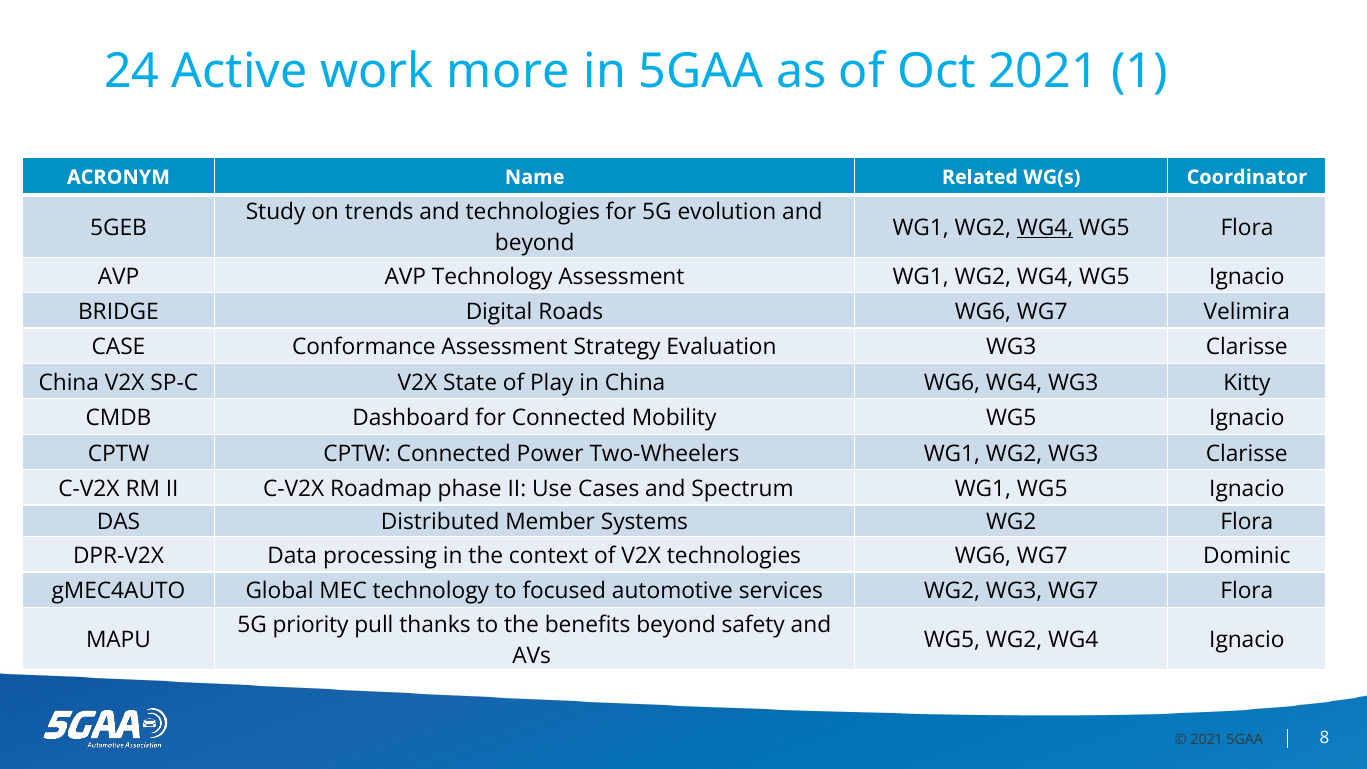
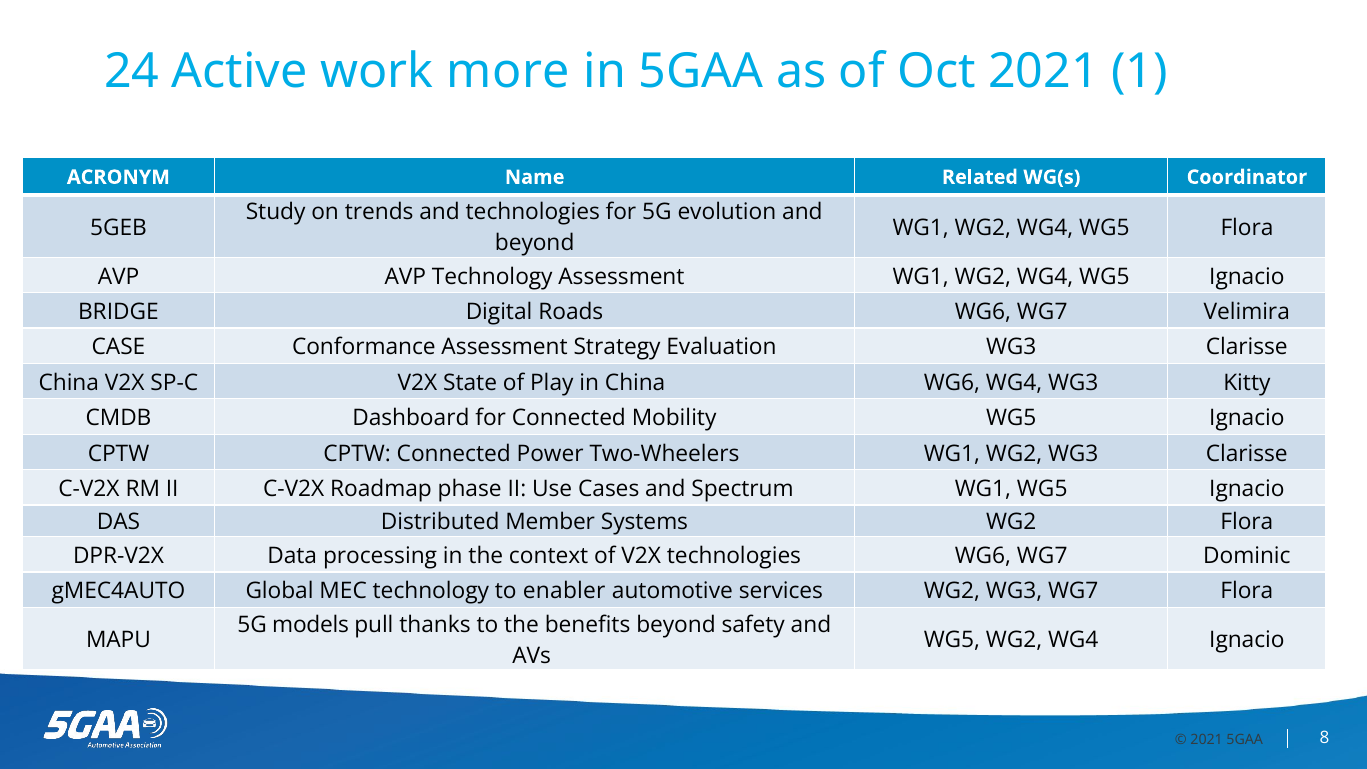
WG4 at (1045, 228) underline: present -> none
focused: focused -> enabler
priority: priority -> models
